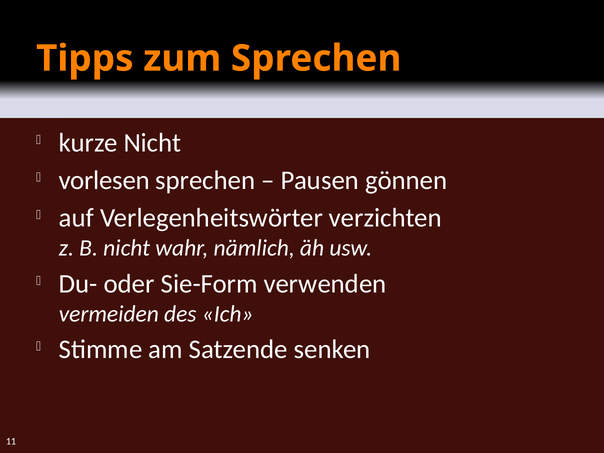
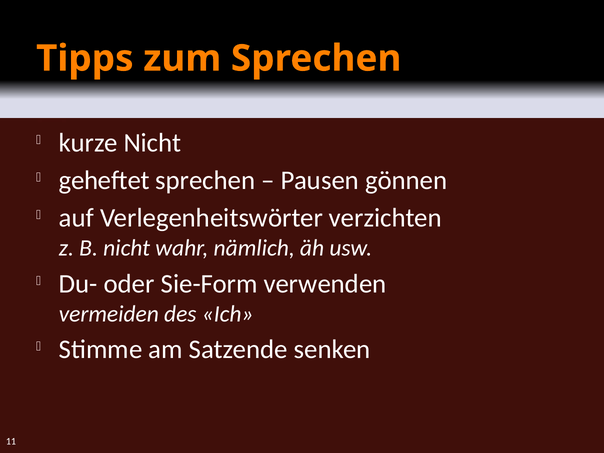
vorlesen: vorlesen -> geheftet
